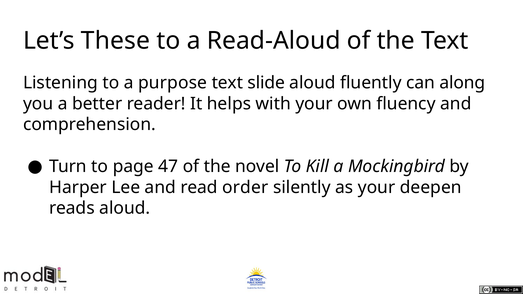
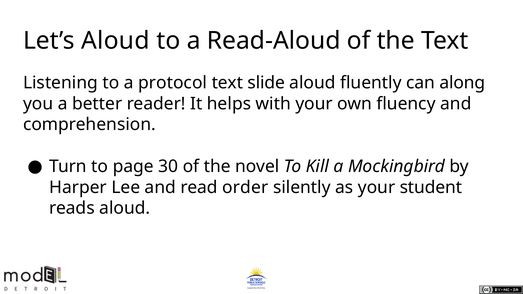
Let’s These: These -> Aloud
purpose: purpose -> protocol
47: 47 -> 30
deepen: deepen -> student
